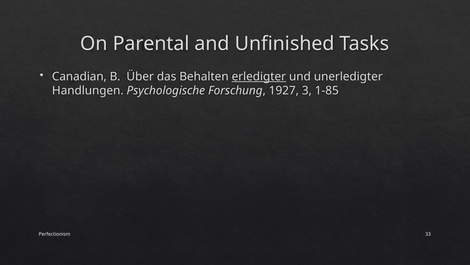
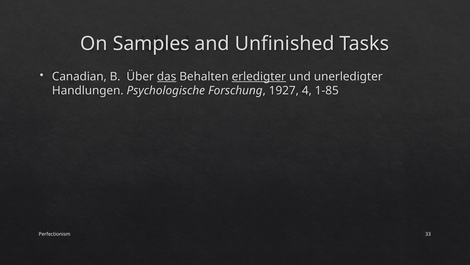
Parental: Parental -> Samples
das underline: none -> present
3: 3 -> 4
